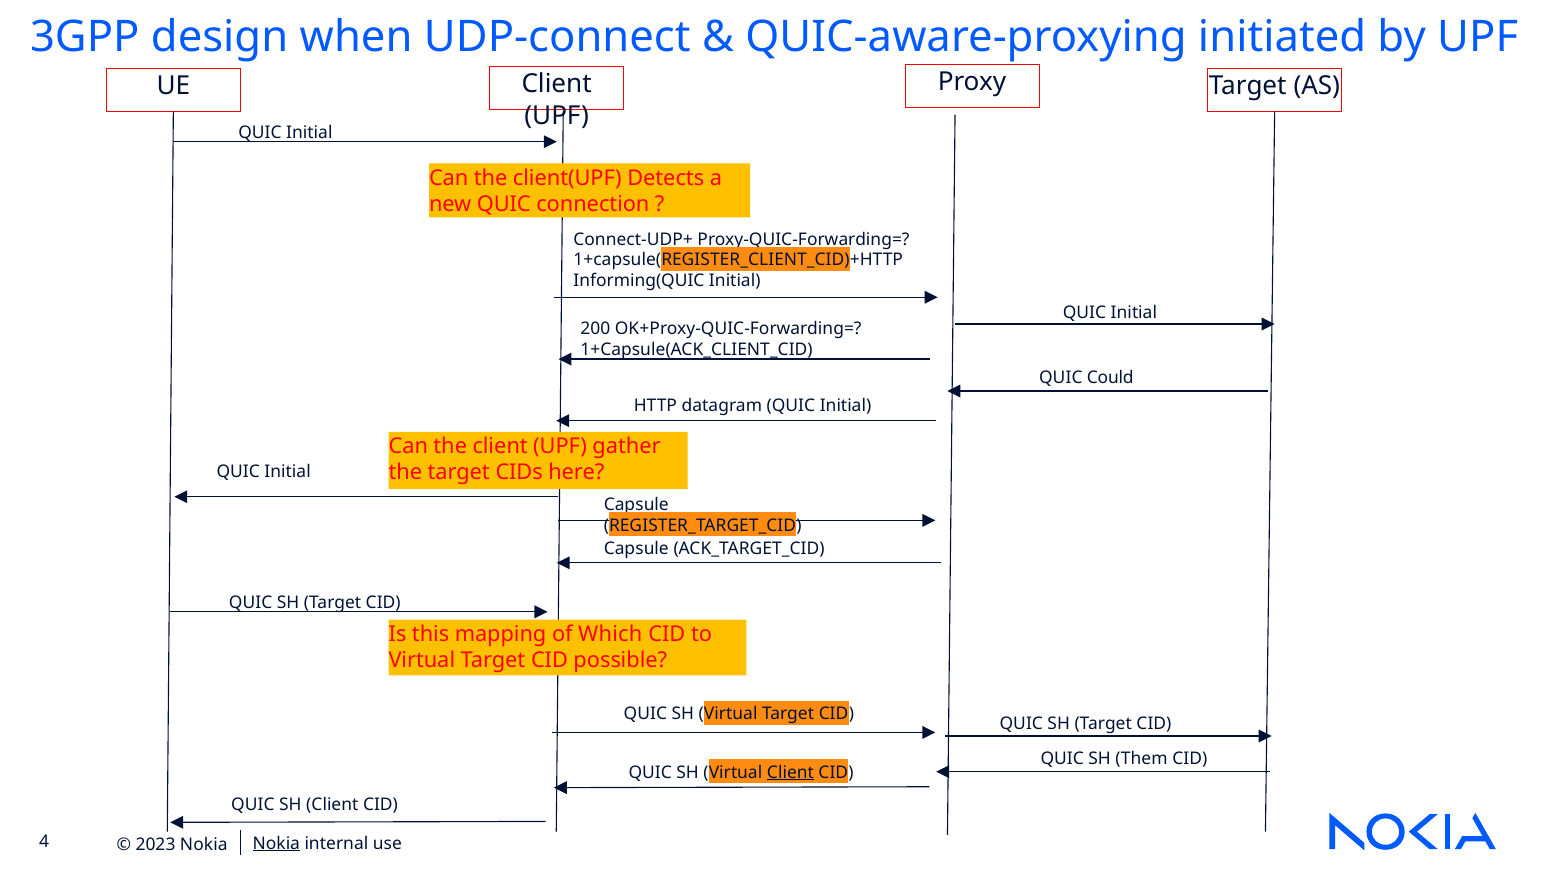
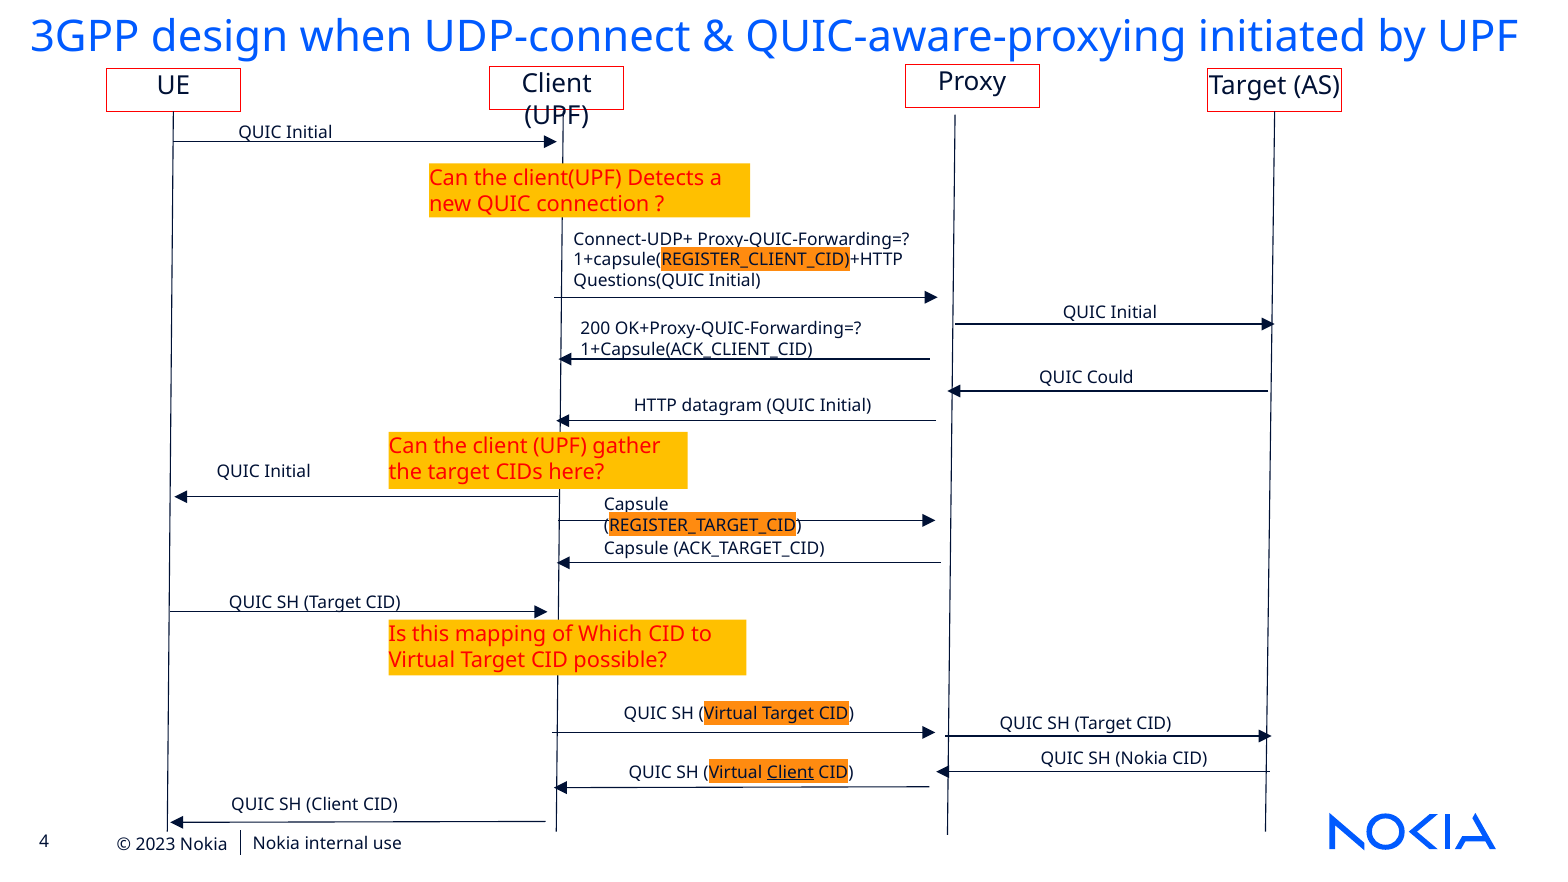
Informing(QUIC: Informing(QUIC -> Questions(QUIC
SH Them: Them -> Nokia
Nokia at (276, 844) underline: present -> none
